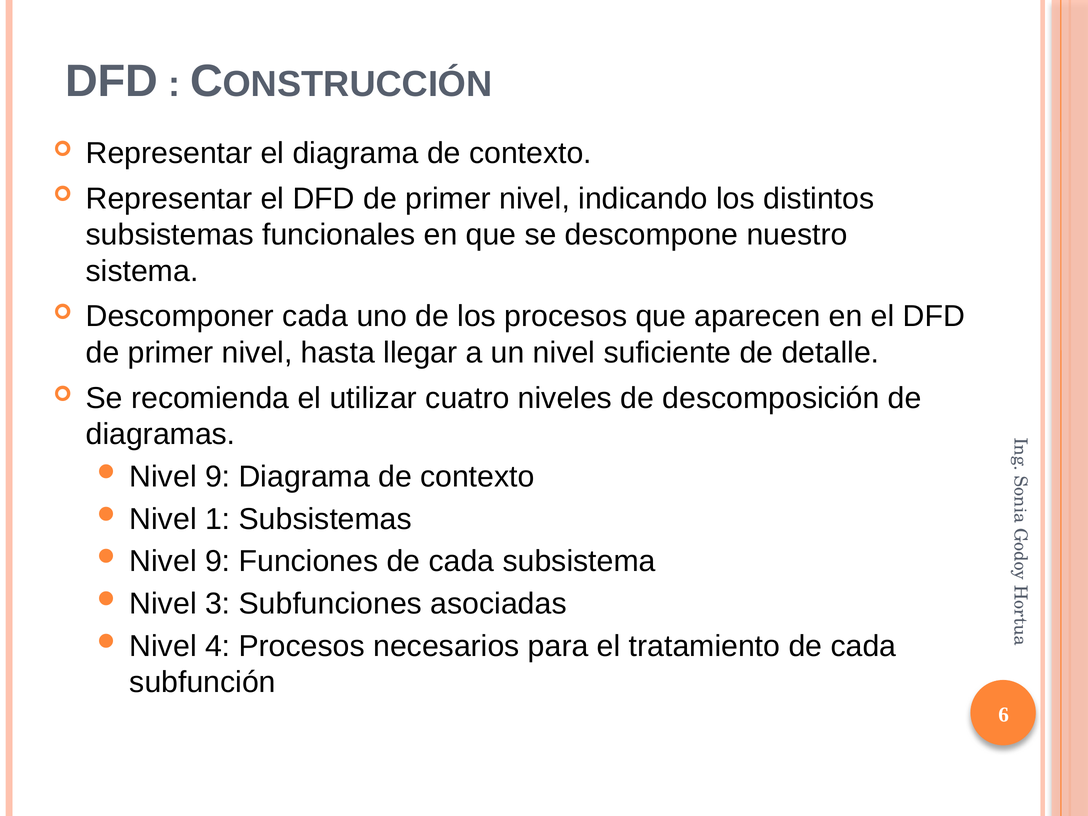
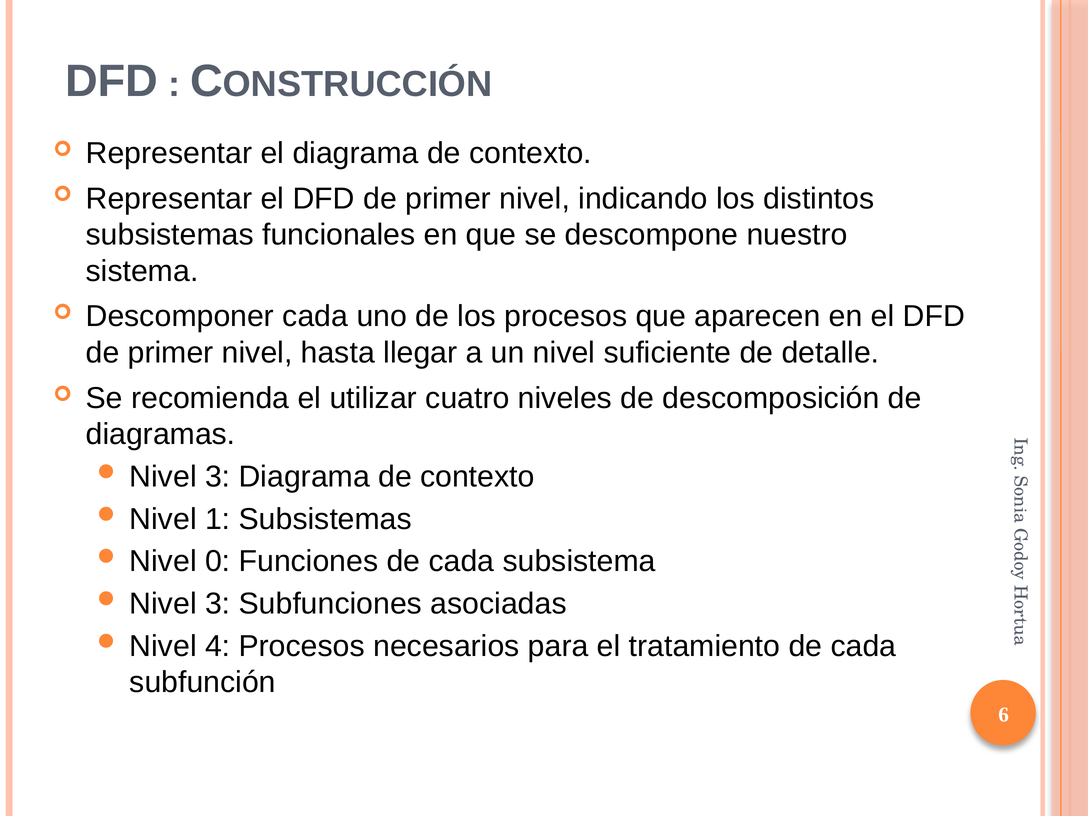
9 at (218, 477): 9 -> 3
9 at (218, 561): 9 -> 0
